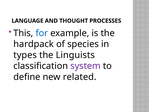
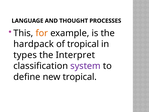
for colour: blue -> orange
of species: species -> tropical
Linguists: Linguists -> Interpret
new related: related -> tropical
